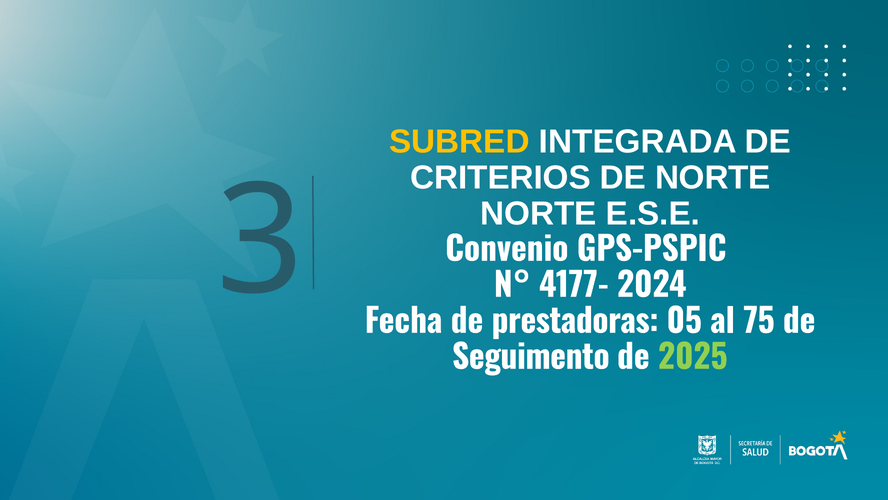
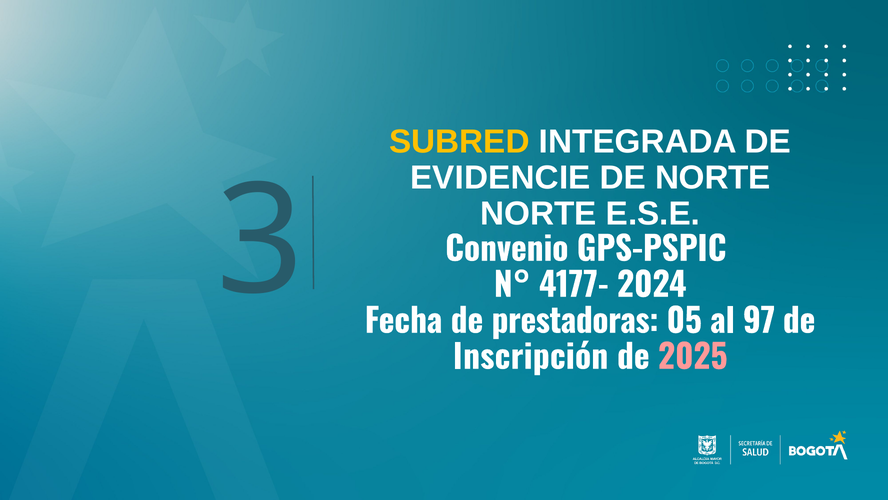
CRITERIOS: CRITERIOS -> EVIDENCIE
75: 75 -> 97
Seguimento: Seguimento -> Inscripción
2025 colour: light green -> pink
